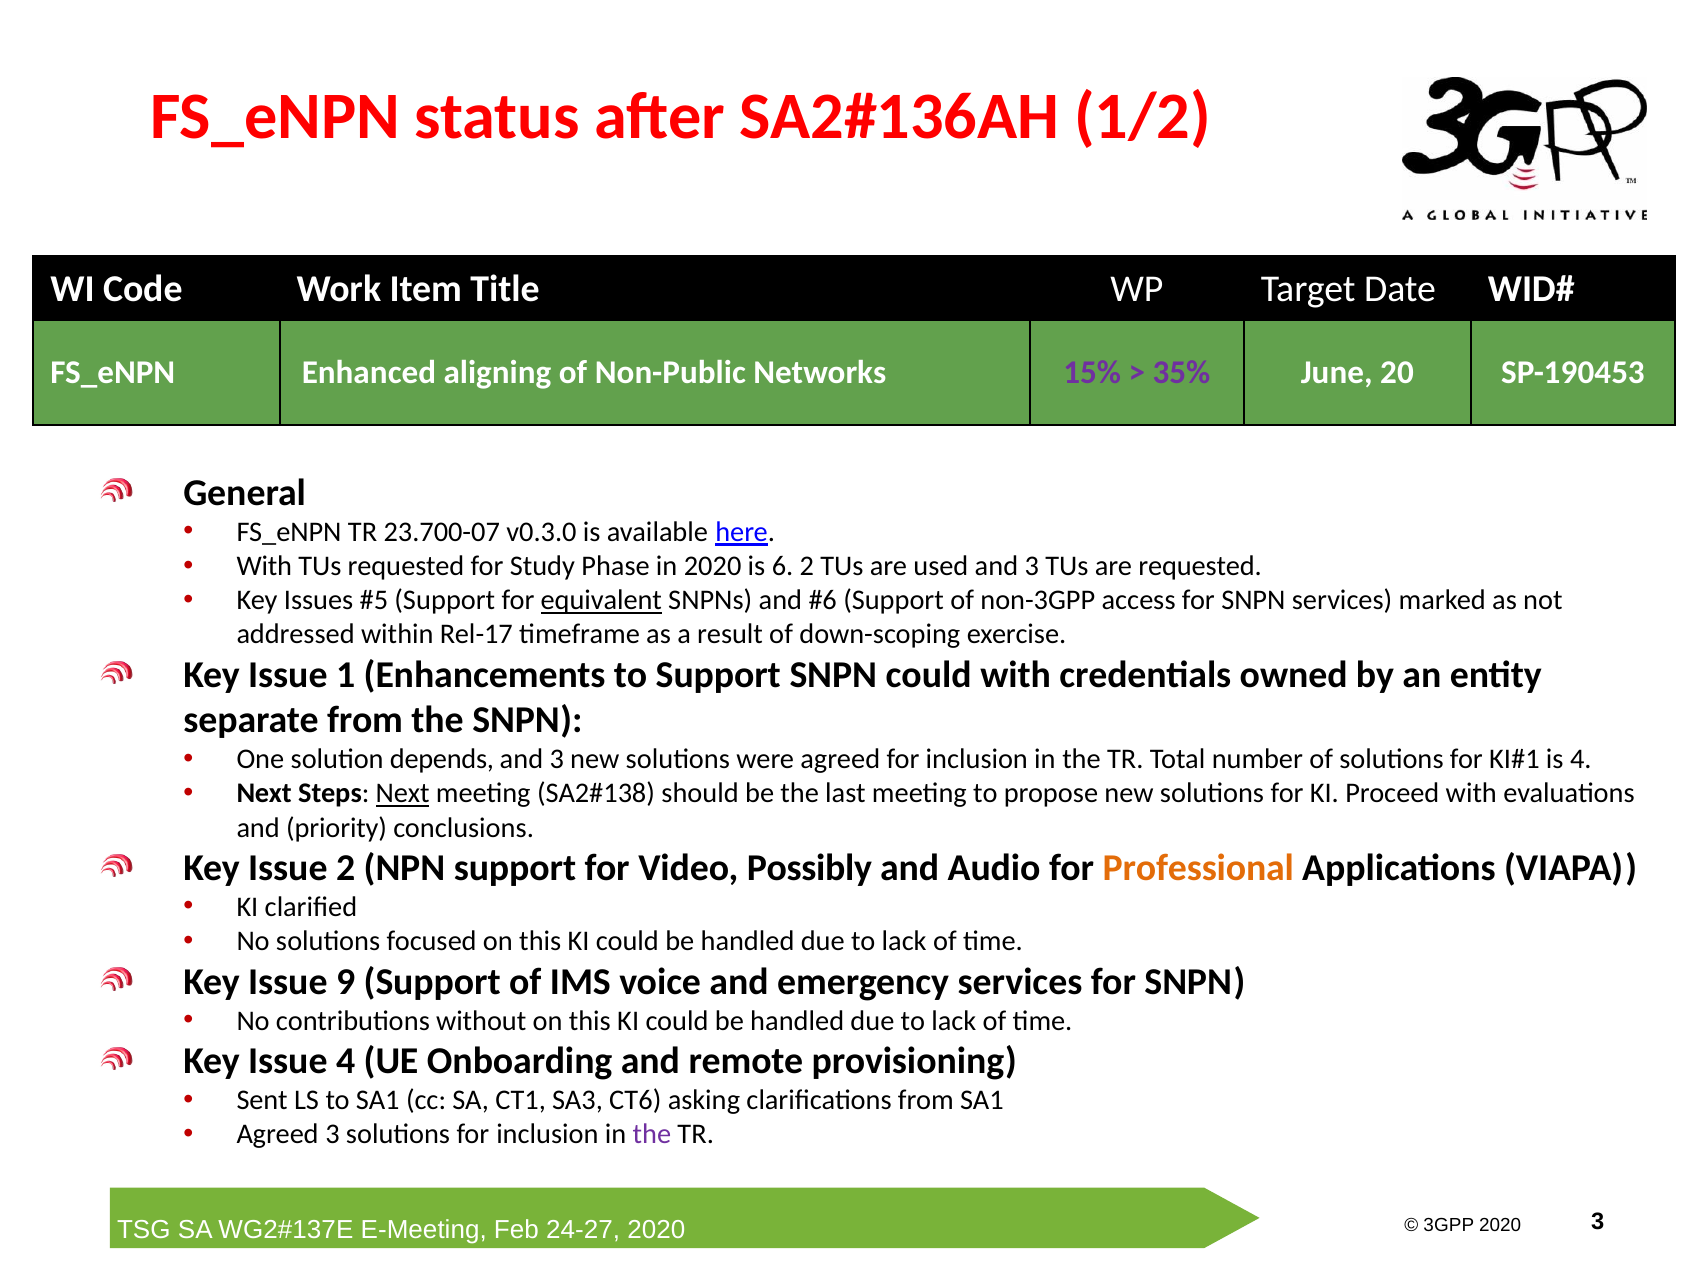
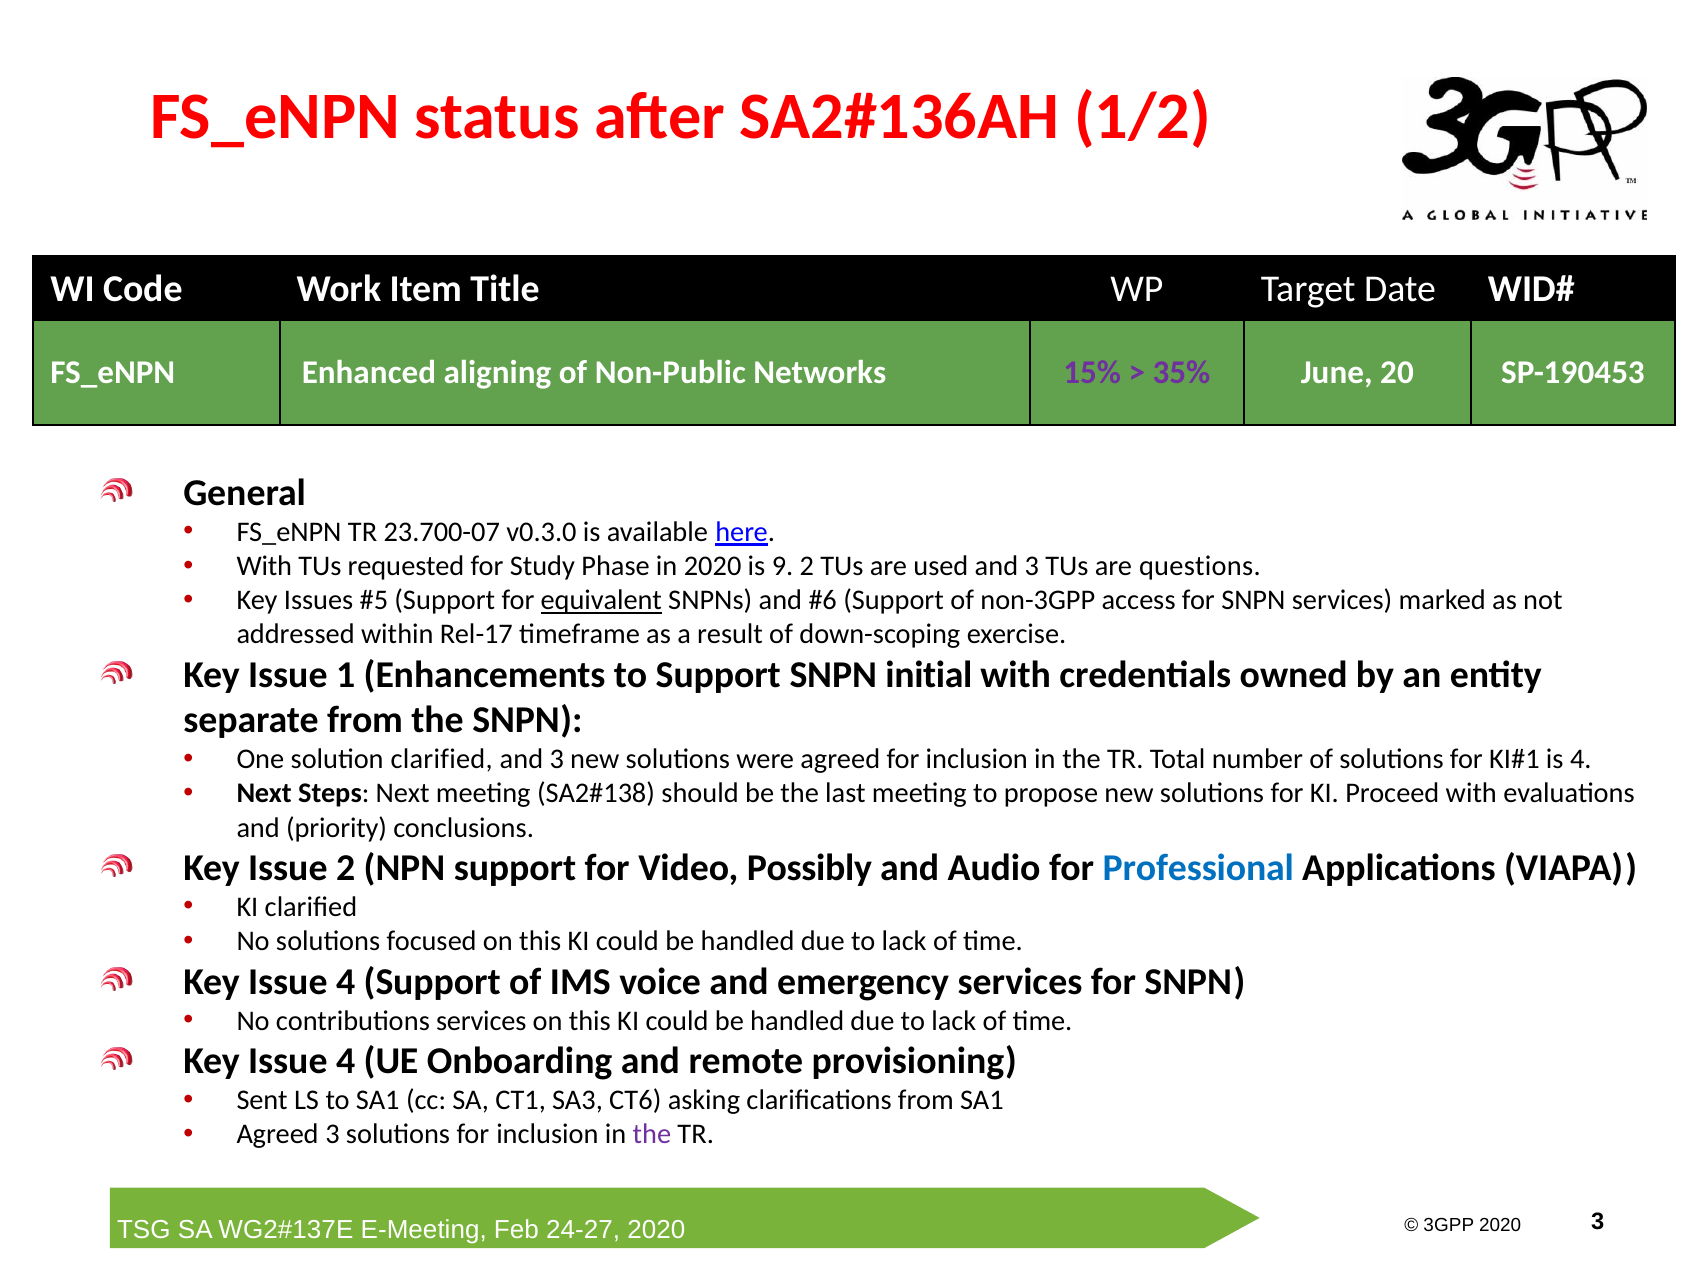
6: 6 -> 9
are requested: requested -> questions
SNPN could: could -> initial
solution depends: depends -> clarified
Next at (403, 794) underline: present -> none
Professional colour: orange -> blue
9 at (346, 982): 9 -> 4
contributions without: without -> services
